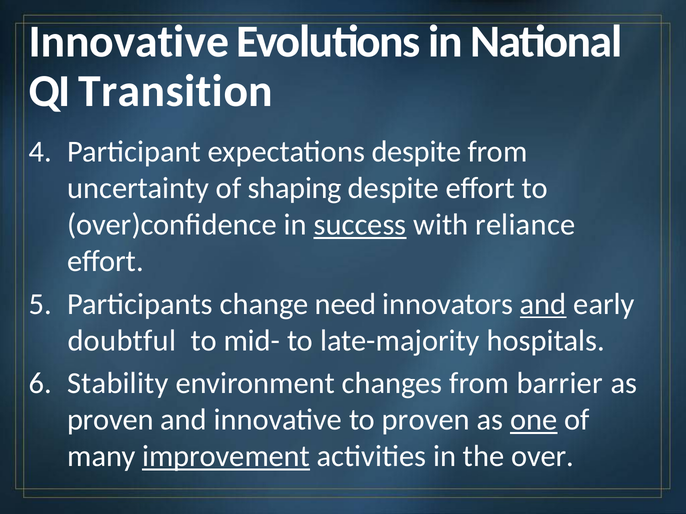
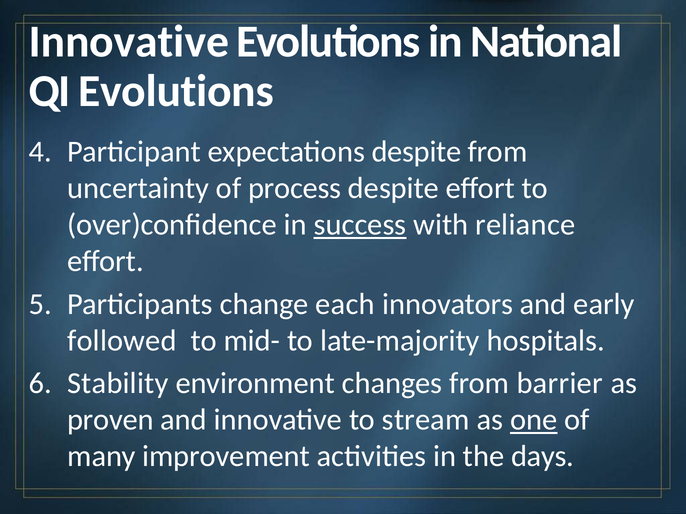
QI Transition: Transition -> Evolutions
shaping: shaping -> process
need: need -> each
and at (543, 304) underline: present -> none
doubtful: doubtful -> followed
to proven: proven -> stream
improvement underline: present -> none
over: over -> days
